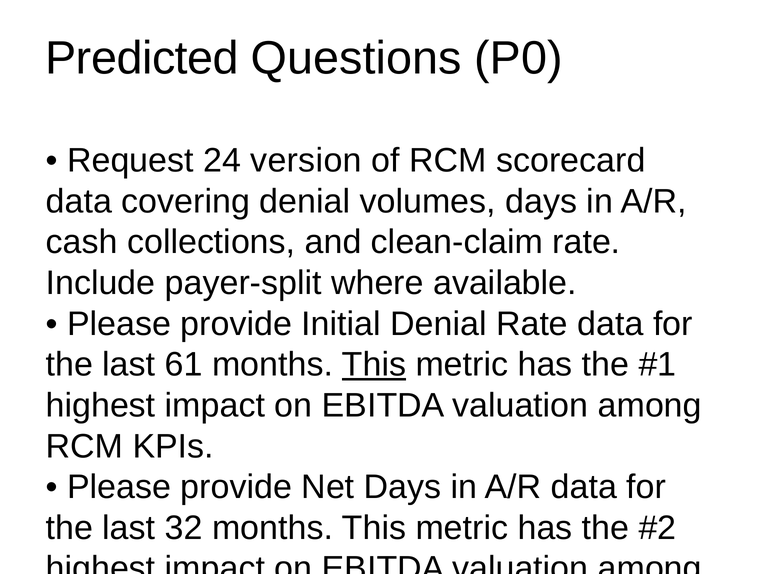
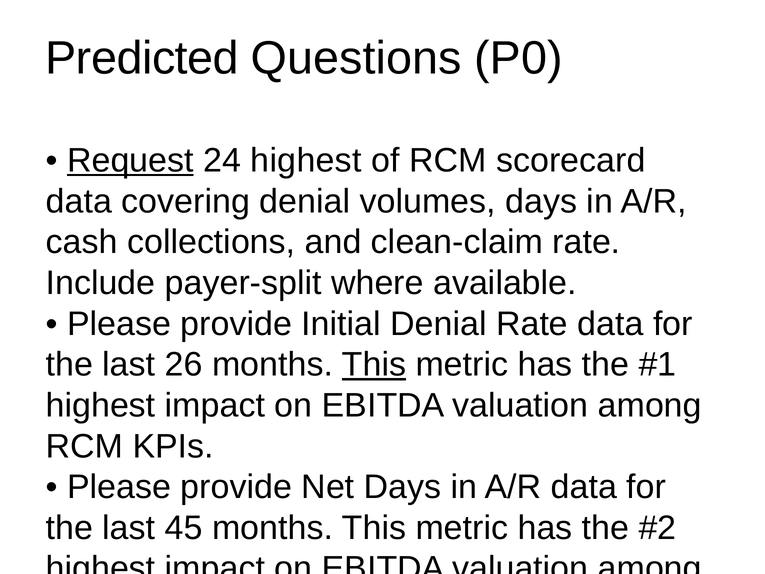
Request underline: none -> present
24 version: version -> highest
61: 61 -> 26
32: 32 -> 45
